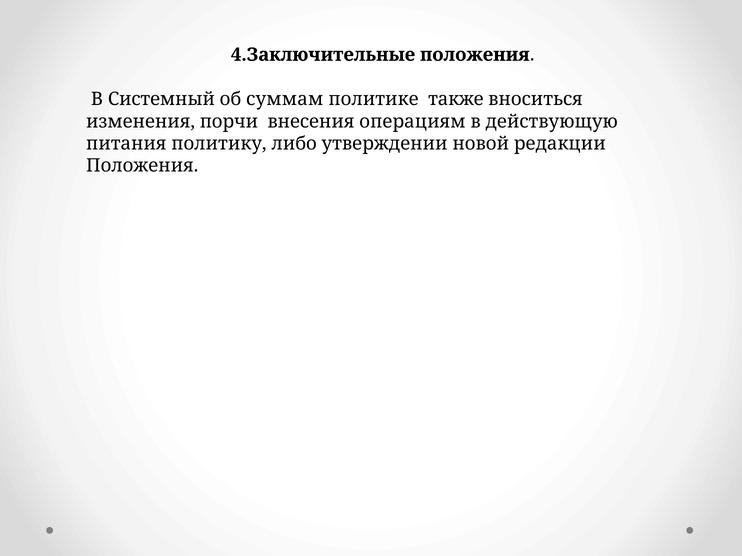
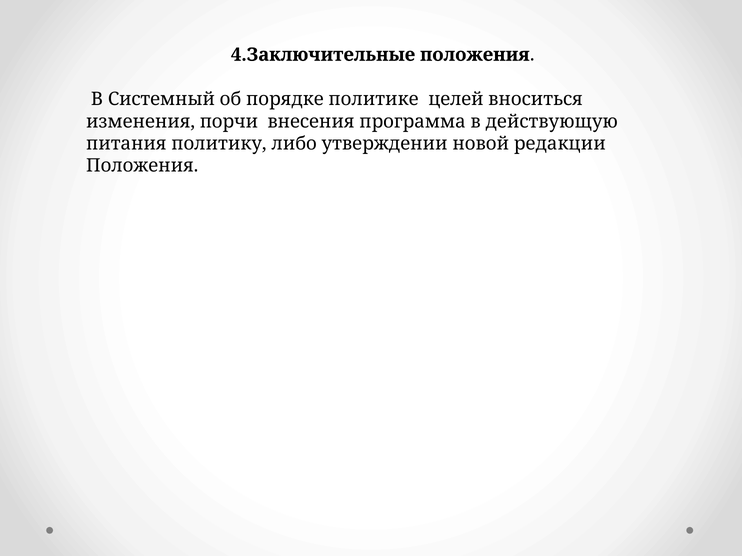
суммам: суммам -> порядке
также: также -> целей
операциям: операциям -> программа
